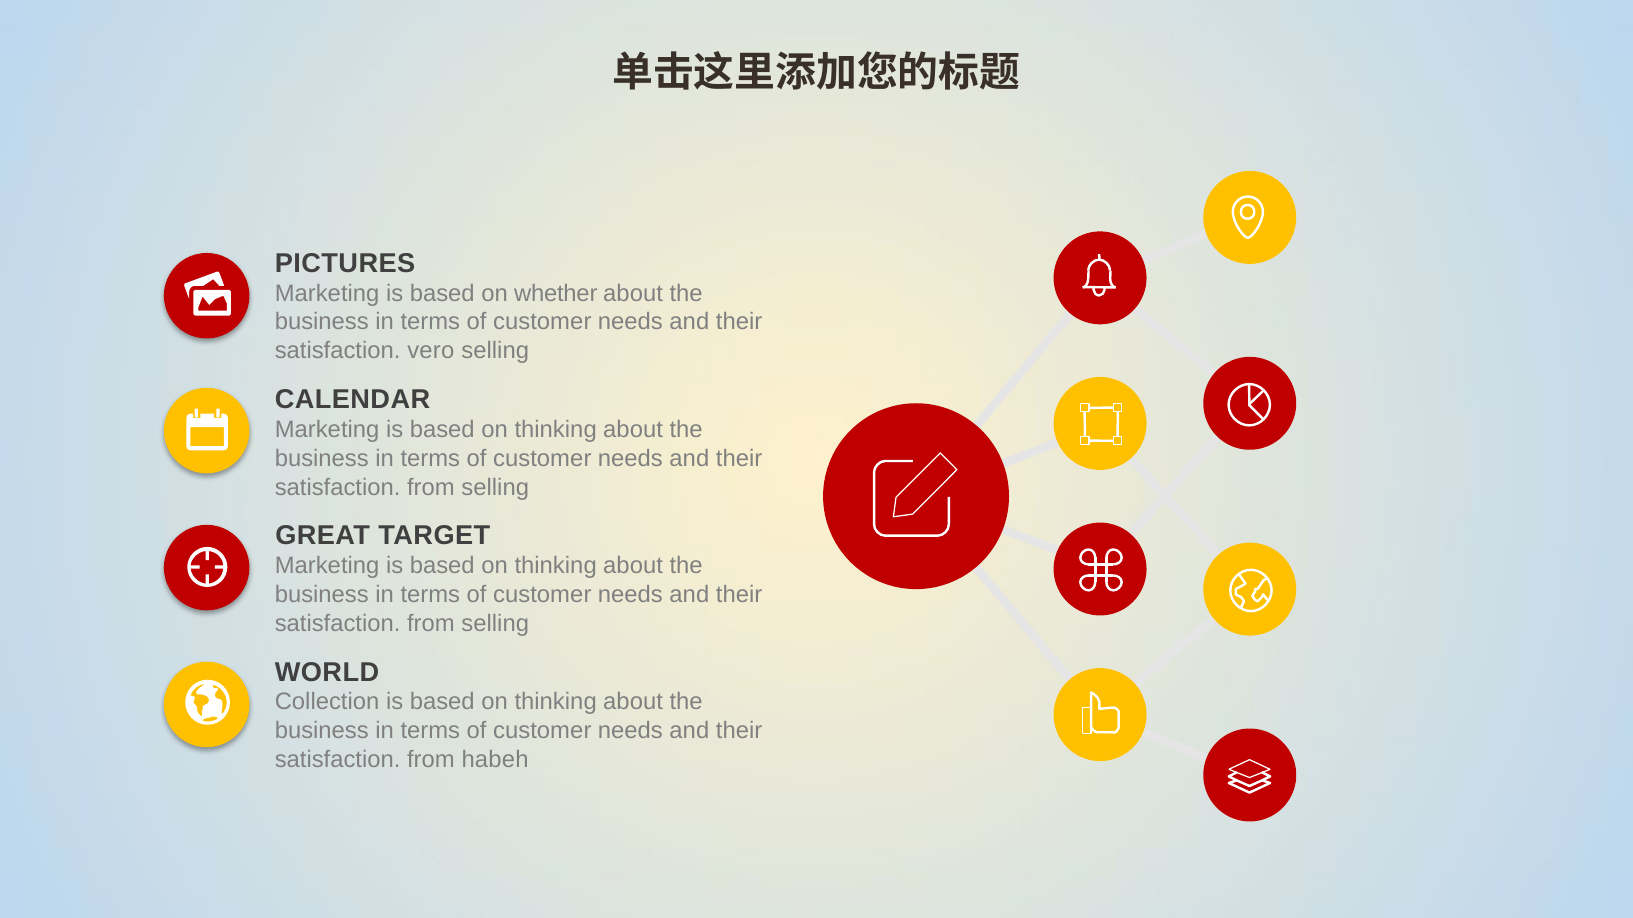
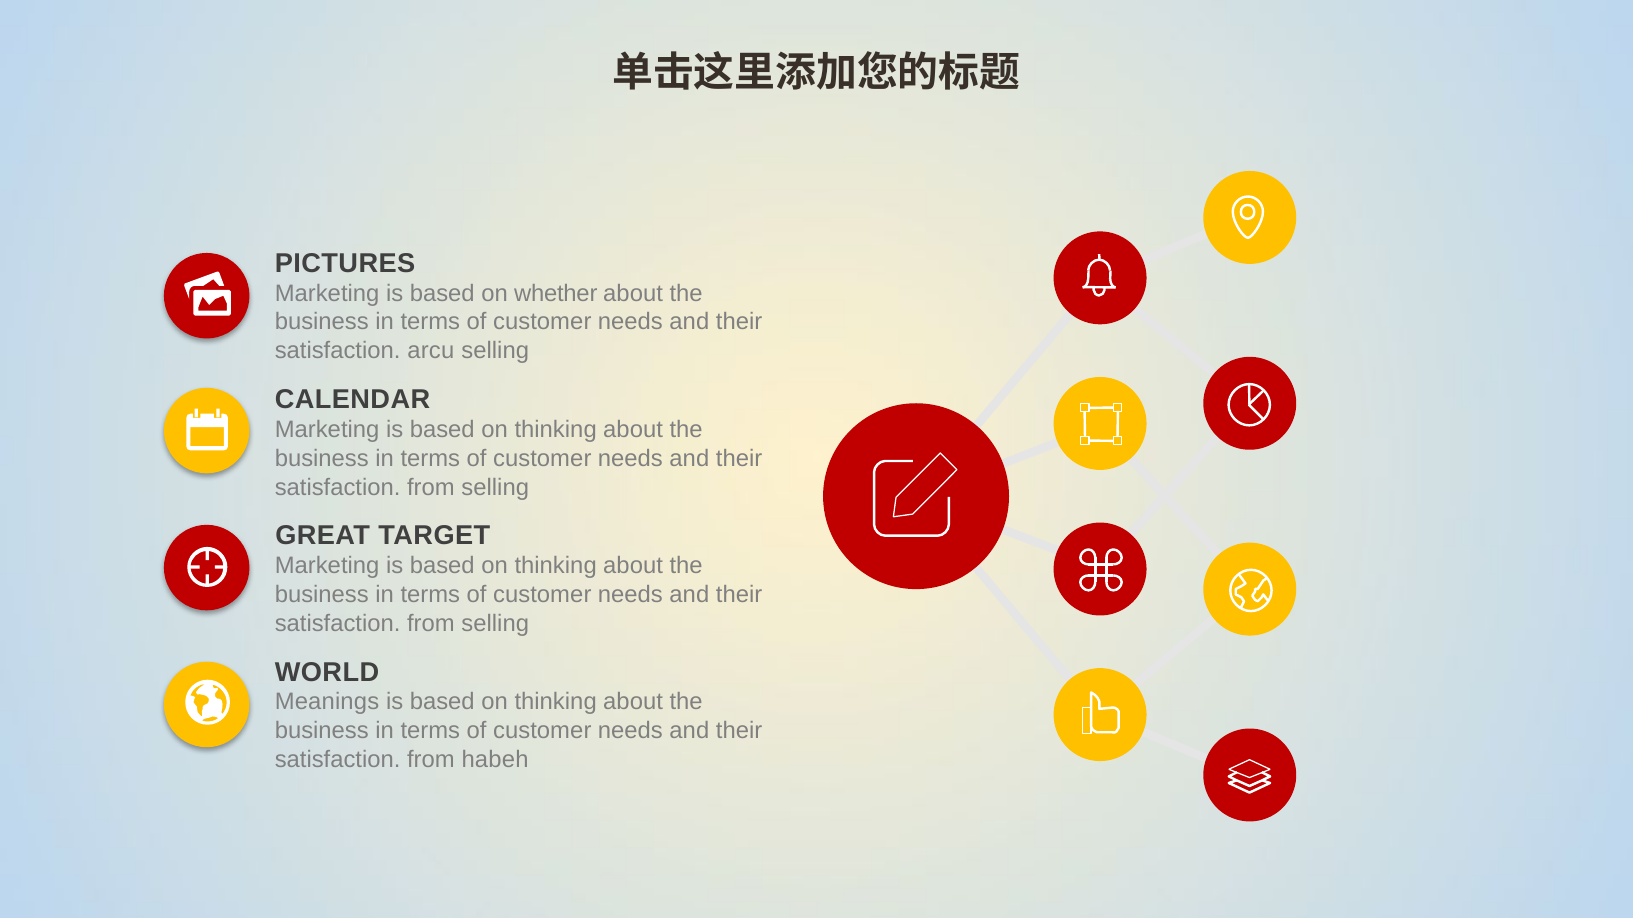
vero: vero -> arcu
Collection: Collection -> Meanings
